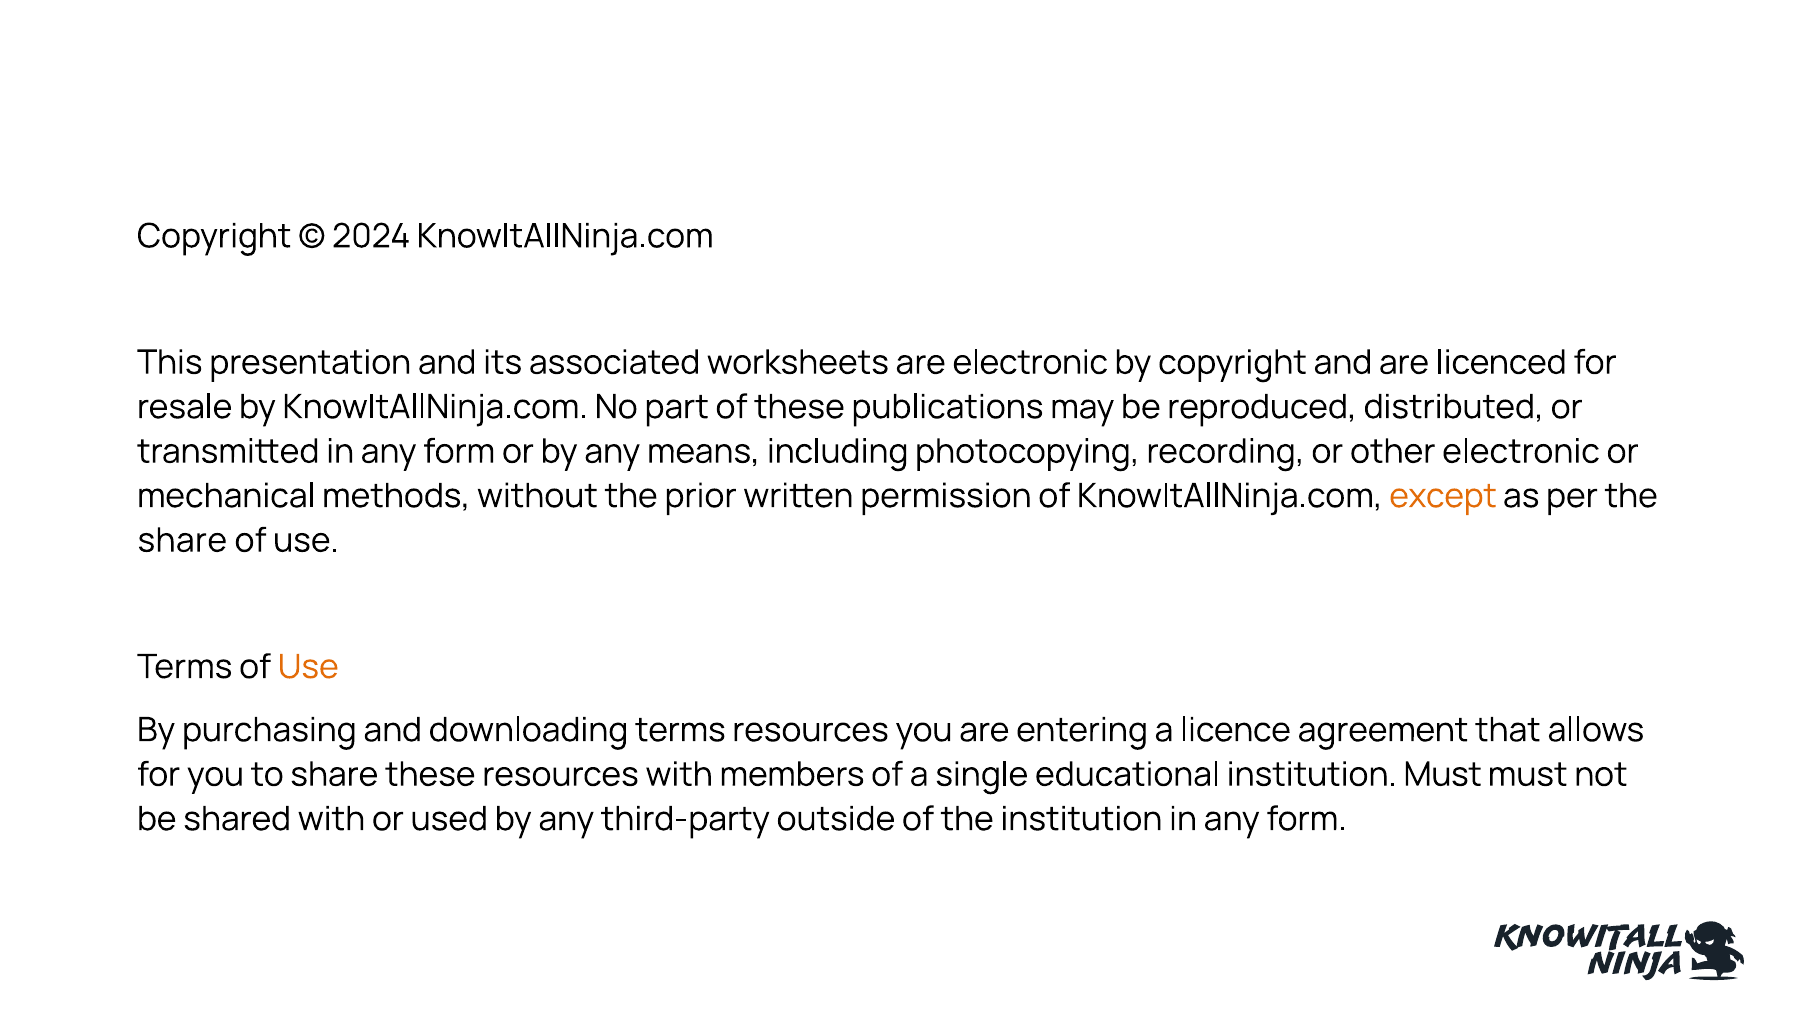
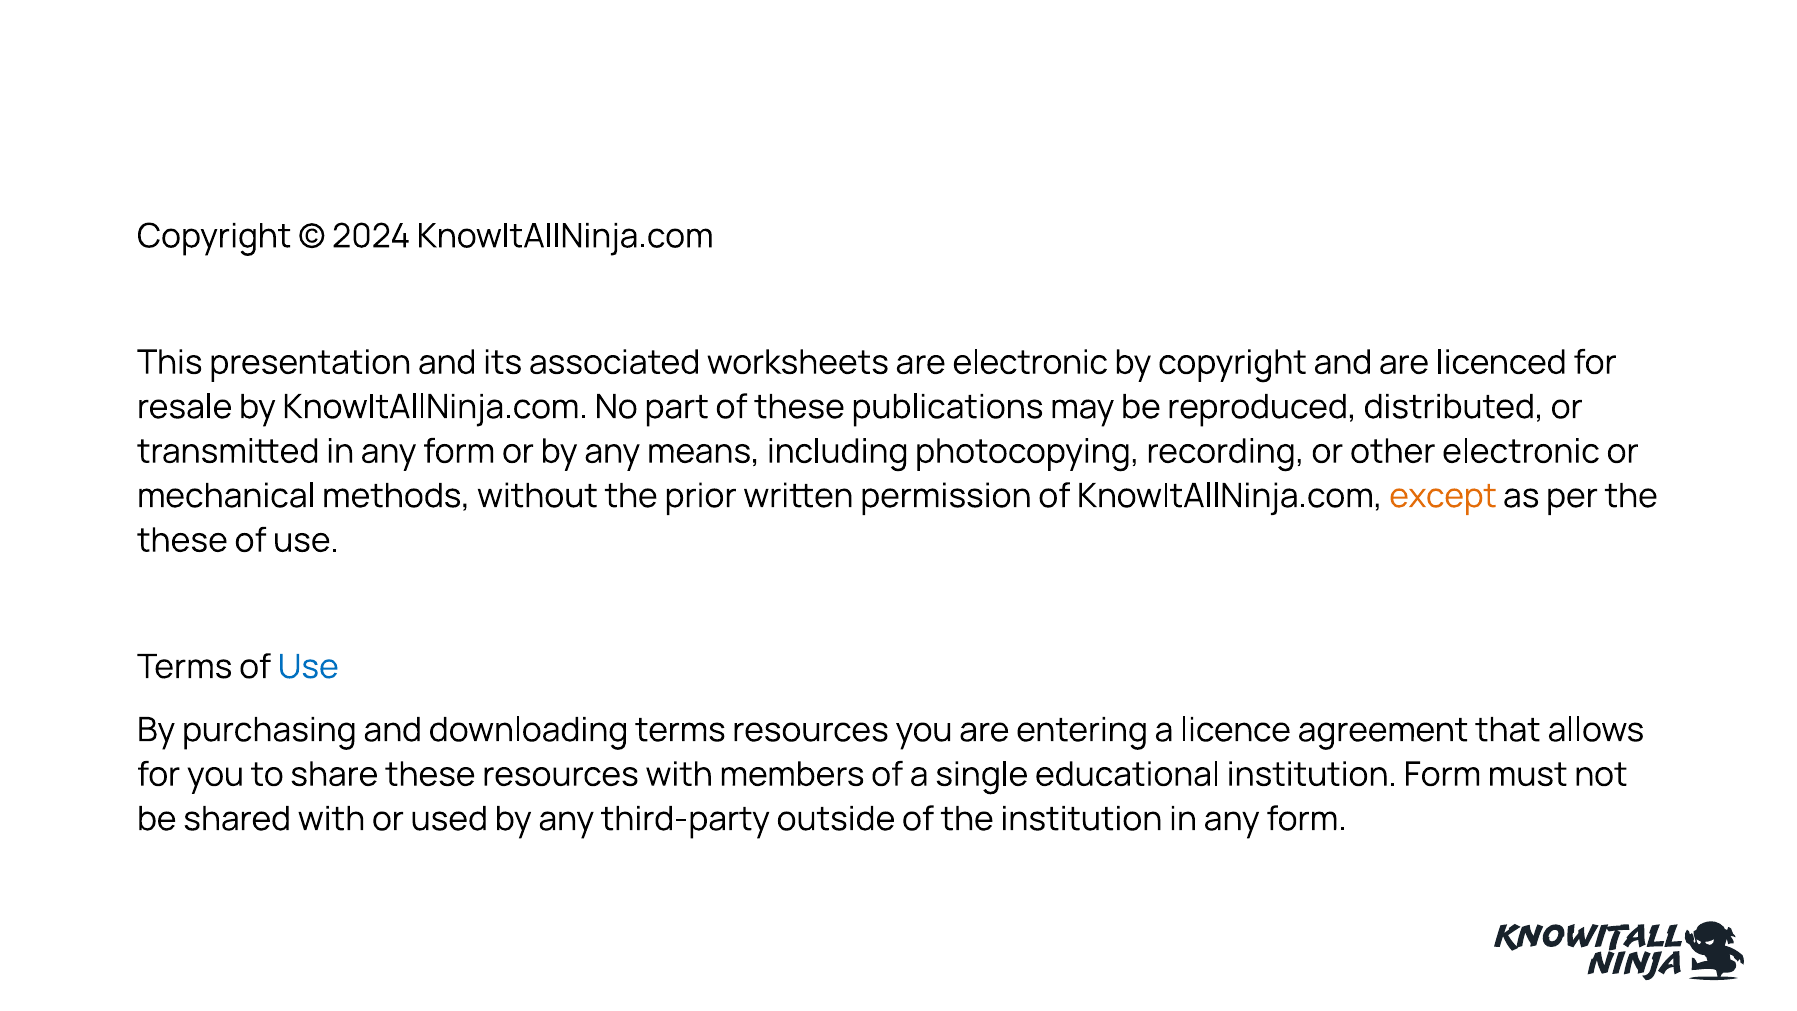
share at (182, 540): share -> these
Use at (308, 667) colour: orange -> blue
institution Must: Must -> Form
